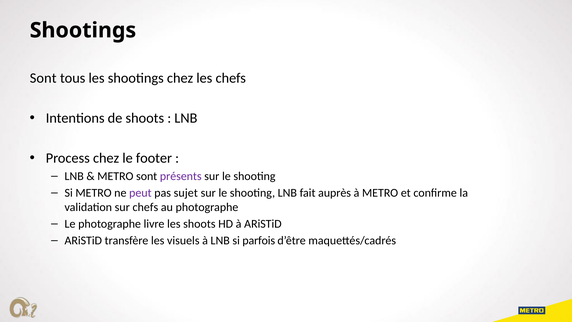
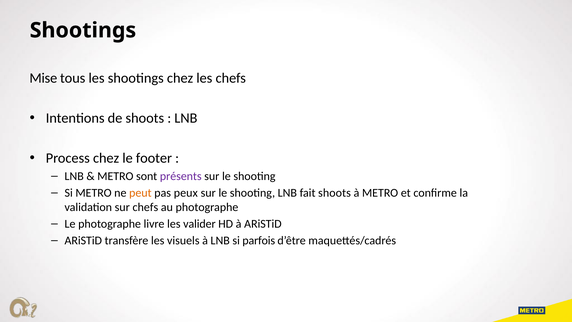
Sont at (43, 78): Sont -> Mise
peut colour: purple -> orange
sujet: sujet -> peux
fait auprès: auprès -> shoots
les shoots: shoots -> valider
